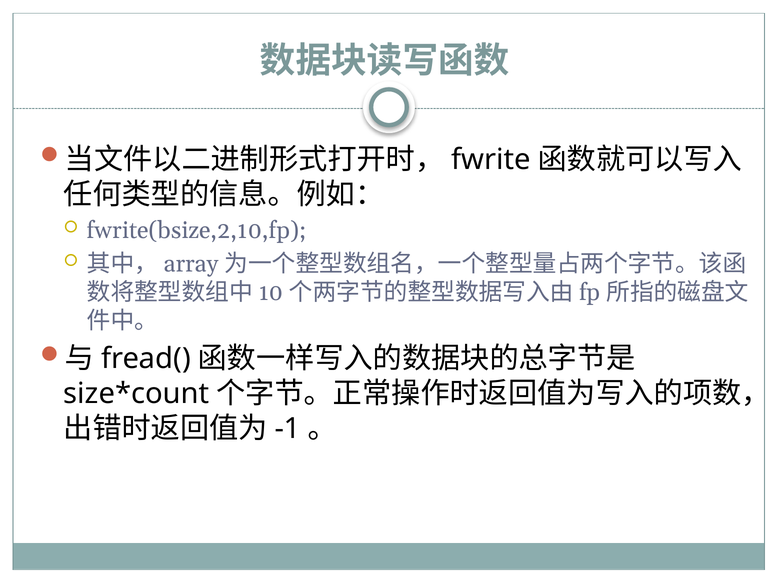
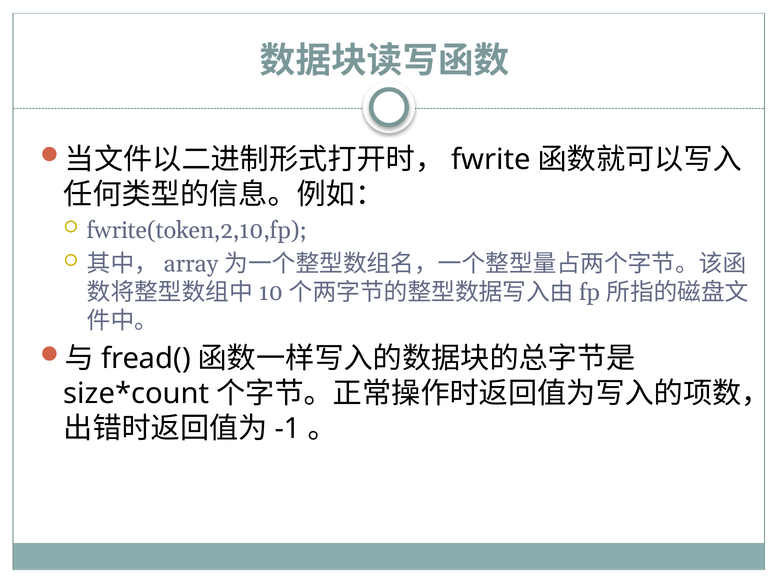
fwrite(bsize,2,10,fp: fwrite(bsize,2,10,fp -> fwrite(token,2,10,fp
